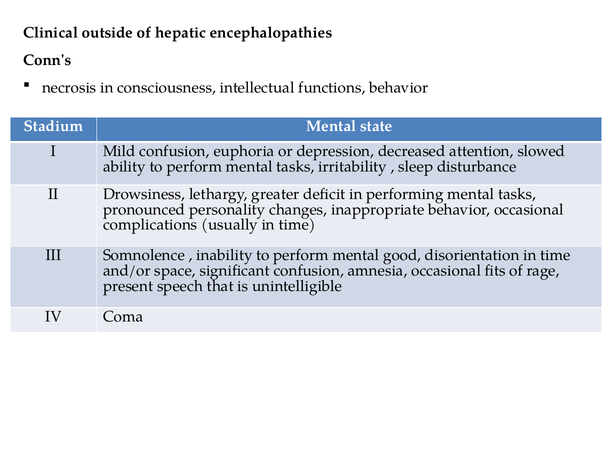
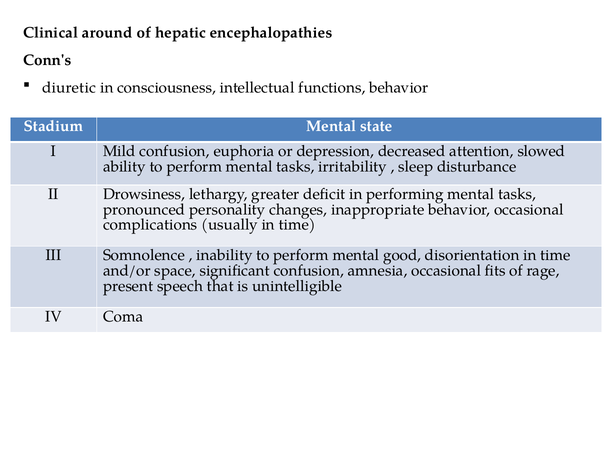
outside: outside -> around
necrosis: necrosis -> diuretic
